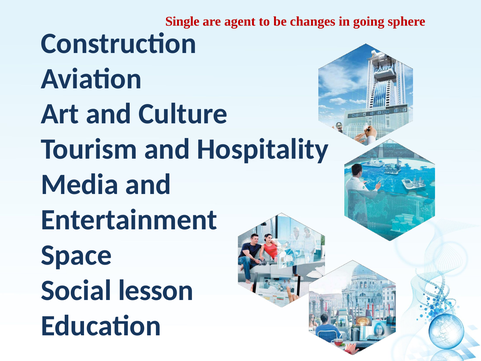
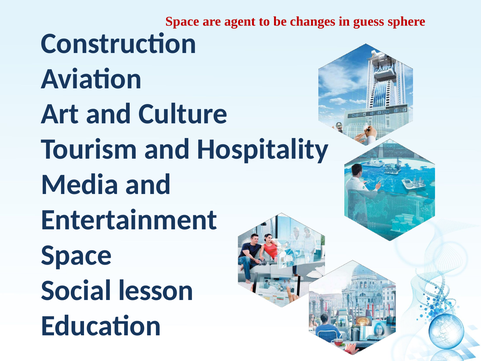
Single at (182, 21): Single -> Space
going: going -> guess
